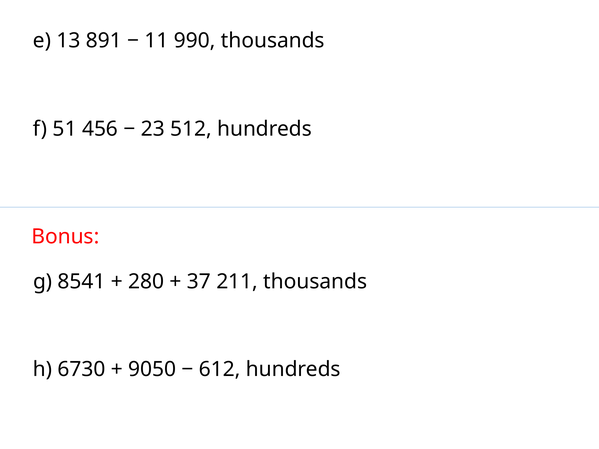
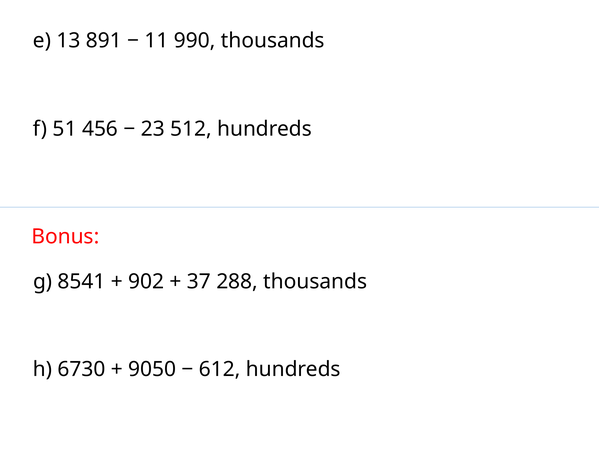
280: 280 -> 902
211: 211 -> 288
